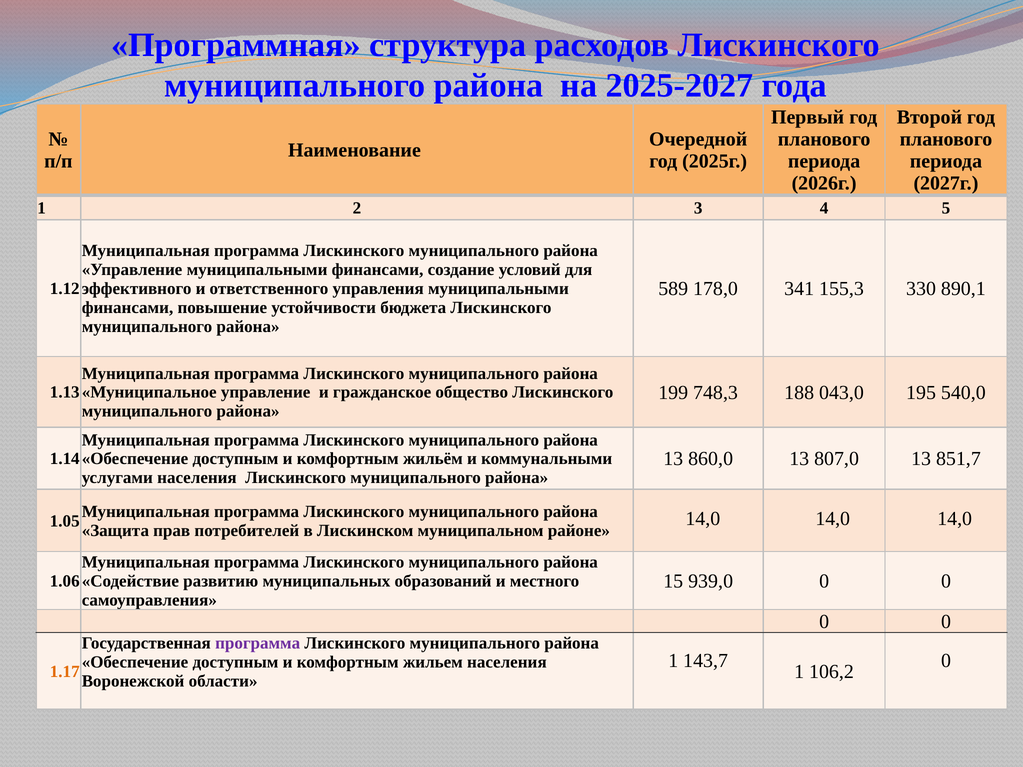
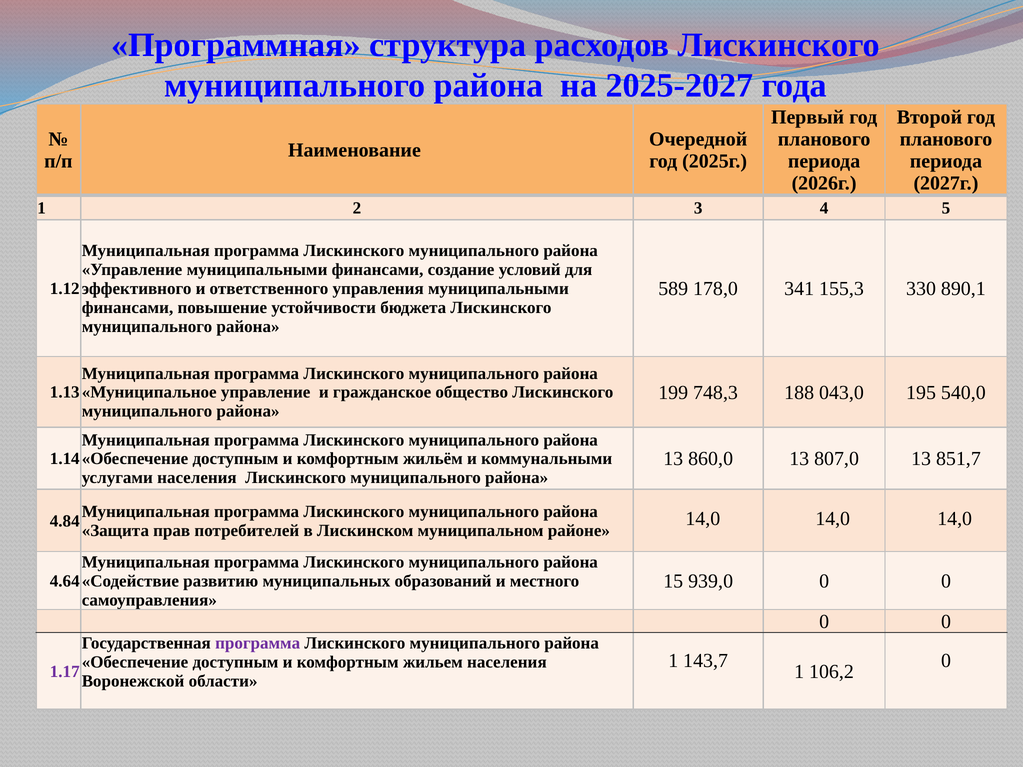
1.05: 1.05 -> 4.84
1.06: 1.06 -> 4.64
1.17 colour: orange -> purple
